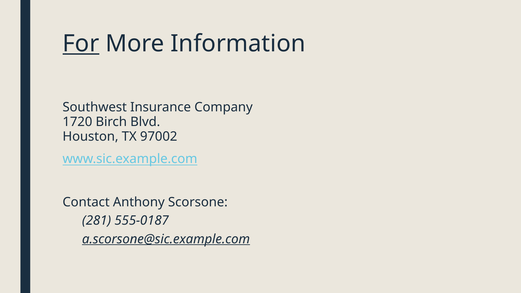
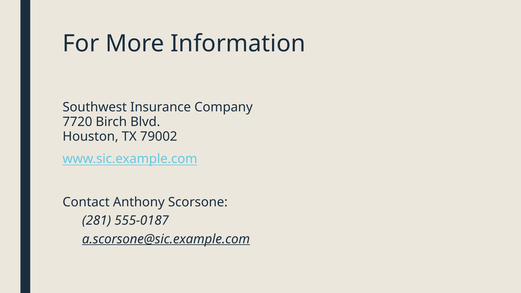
For underline: present -> none
1720: 1720 -> 7720
97002: 97002 -> 79002
